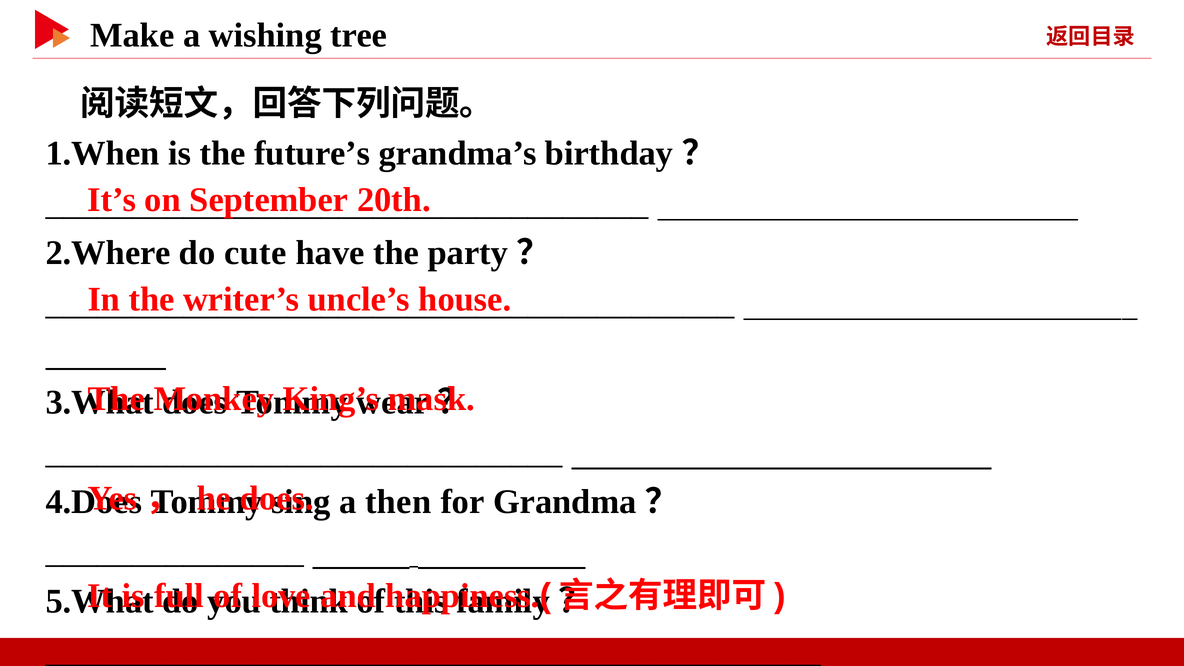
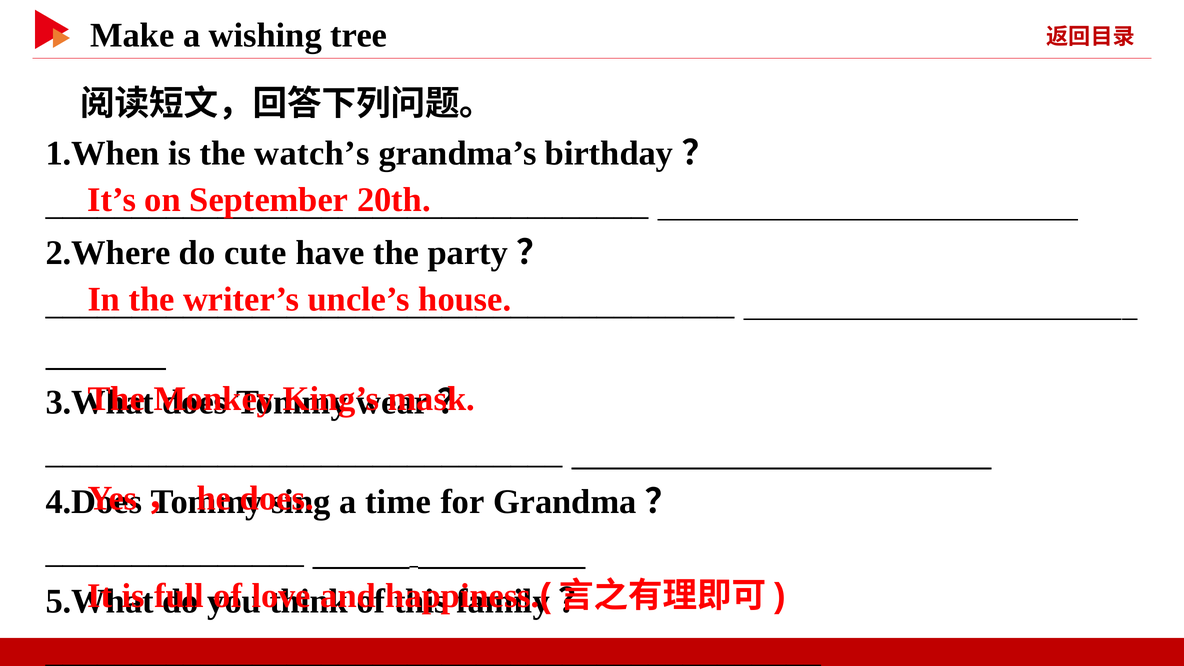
future’s: future’s -> watch’s
then: then -> time
